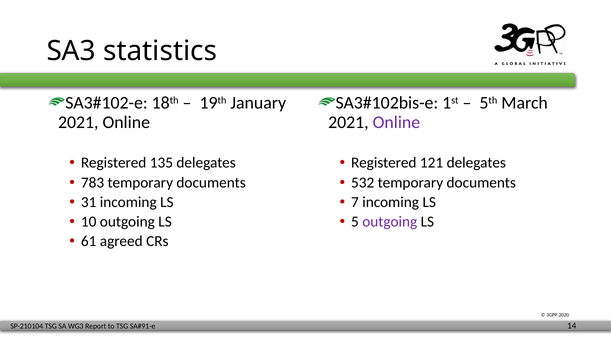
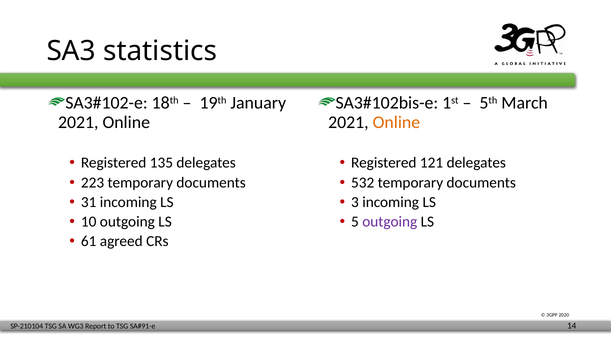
Online at (396, 123) colour: purple -> orange
783: 783 -> 223
7: 7 -> 3
